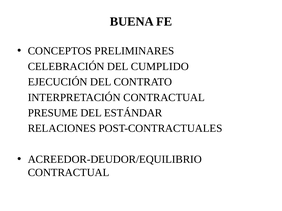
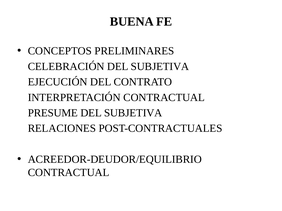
CELEBRACIÓN DEL CUMPLIDO: CUMPLIDO -> SUBJETIVA
ESTÁNDAR at (133, 113): ESTÁNDAR -> SUBJETIVA
